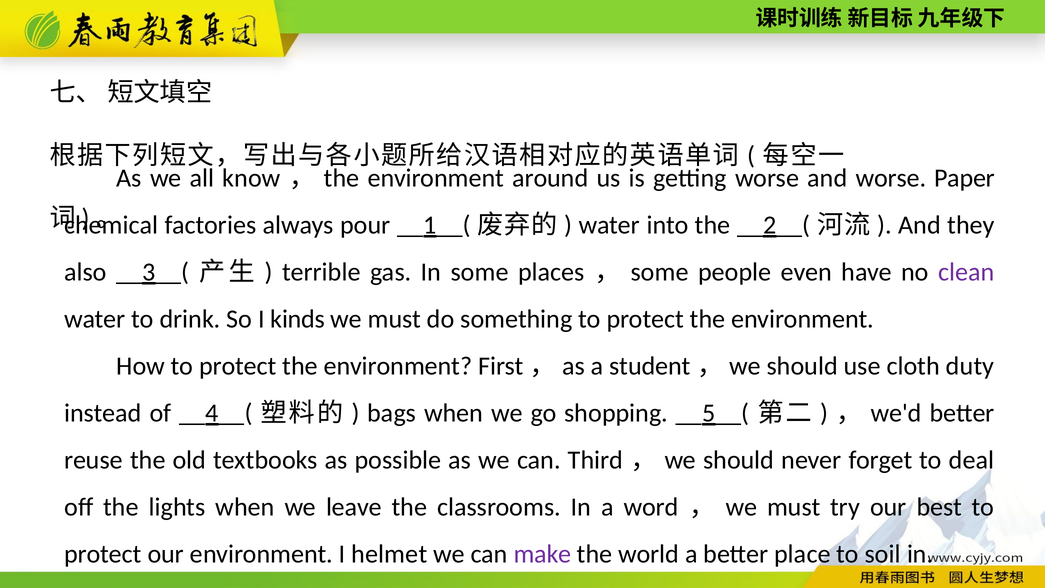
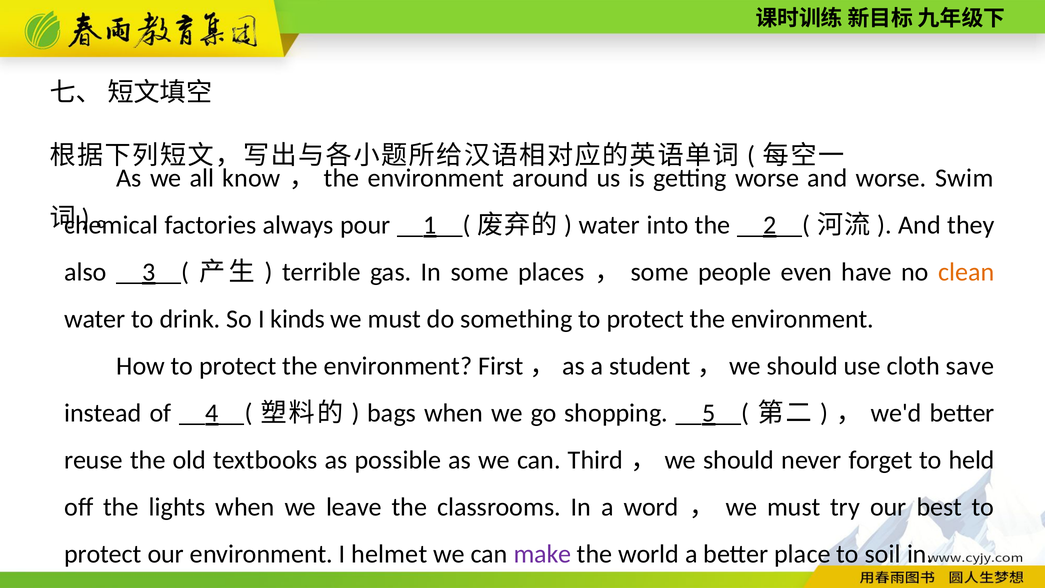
Paper: Paper -> Swim
clean colour: purple -> orange
duty: duty -> save
deal: deal -> held
